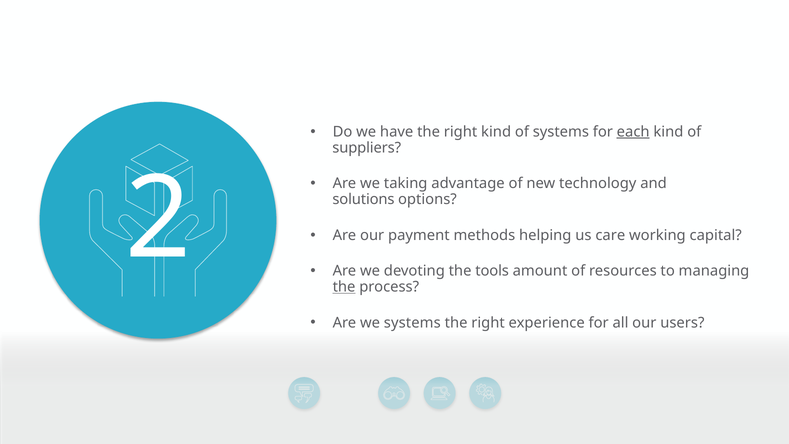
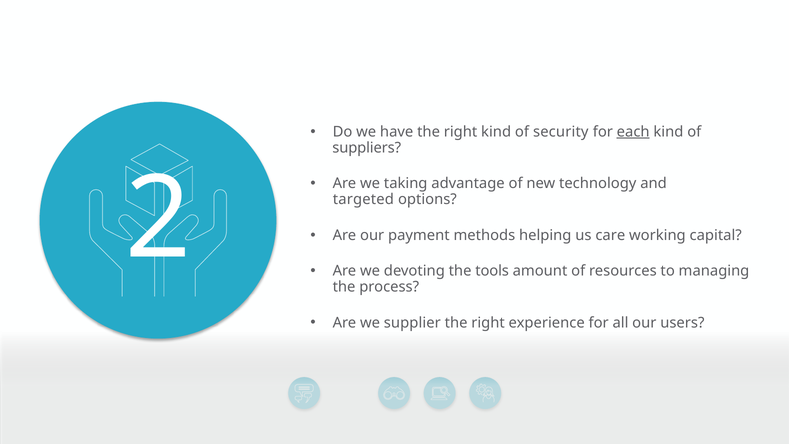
of systems: systems -> security
solutions: solutions -> targeted
the at (344, 287) underline: present -> none
we systems: systems -> supplier
